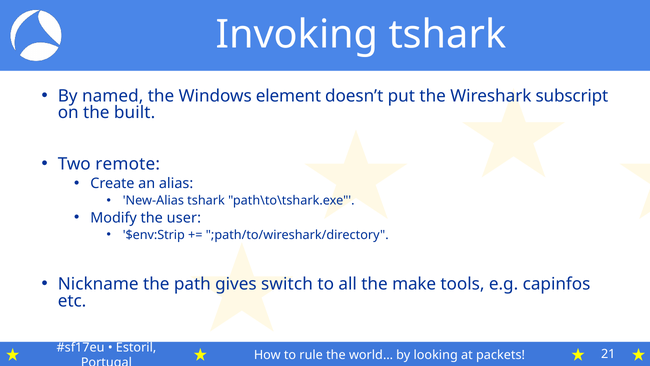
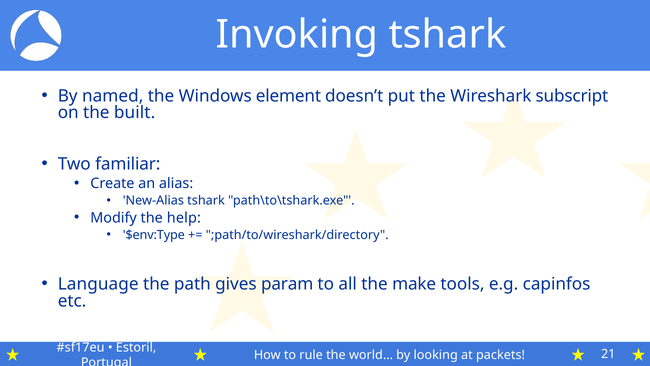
remote: remote -> familiar
user: user -> help
$env:Strip: $env:Strip -> $env:Type
Nickname: Nickname -> Language
switch: switch -> param
